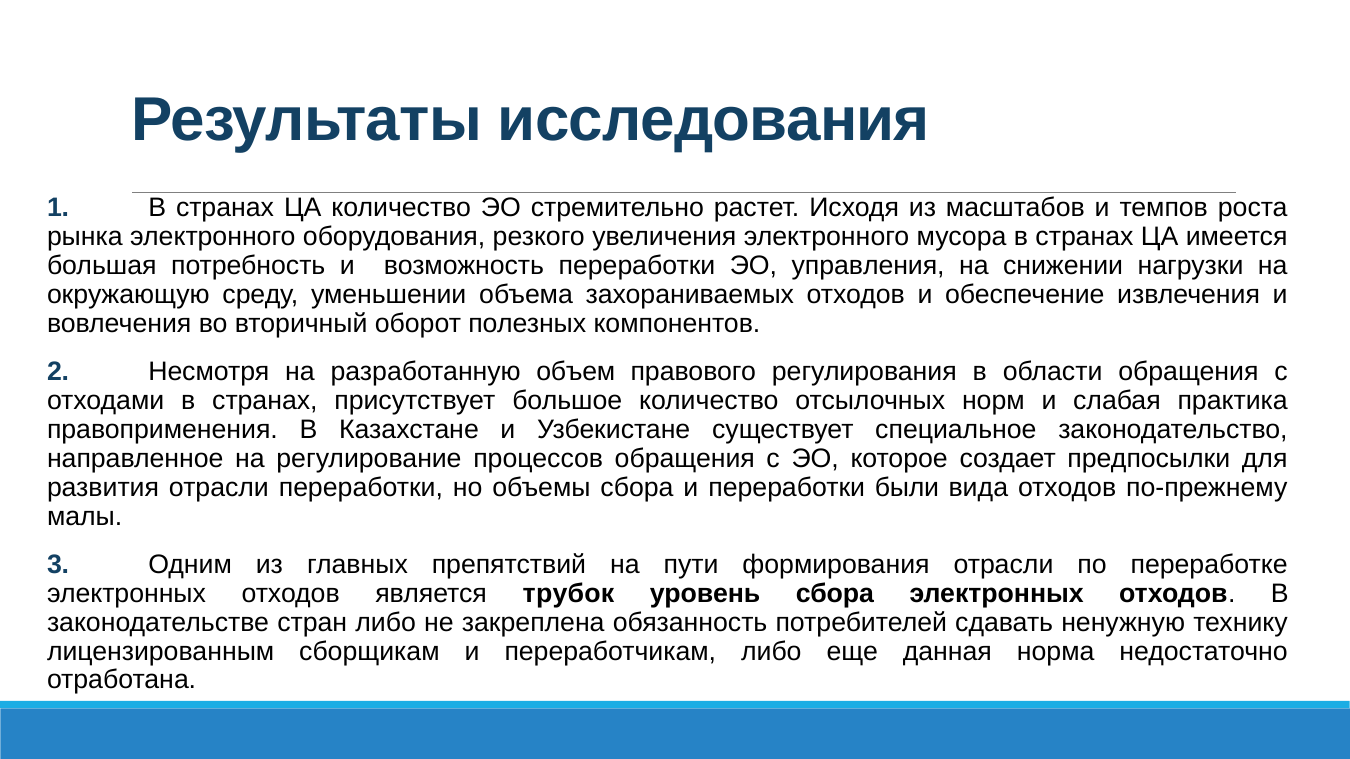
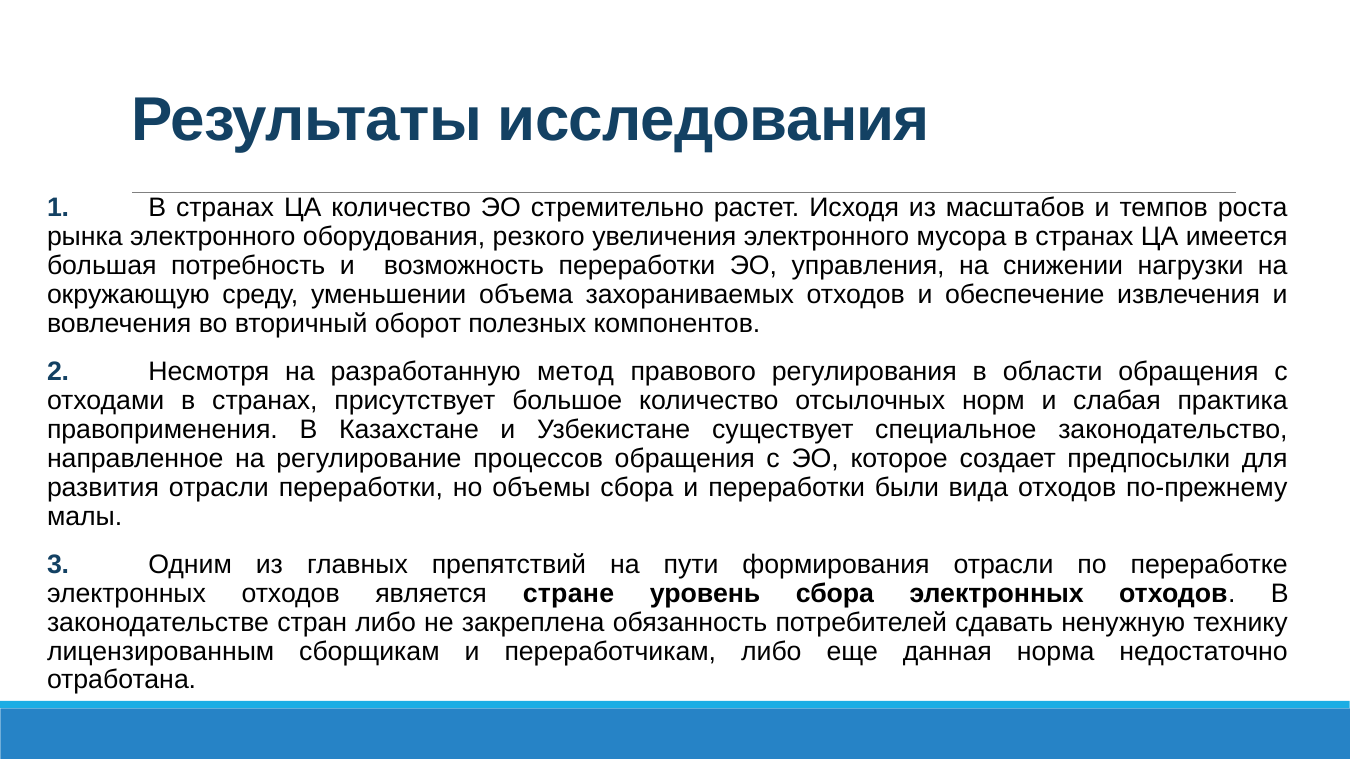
объем: объем -> метод
трубок: трубок -> стране
